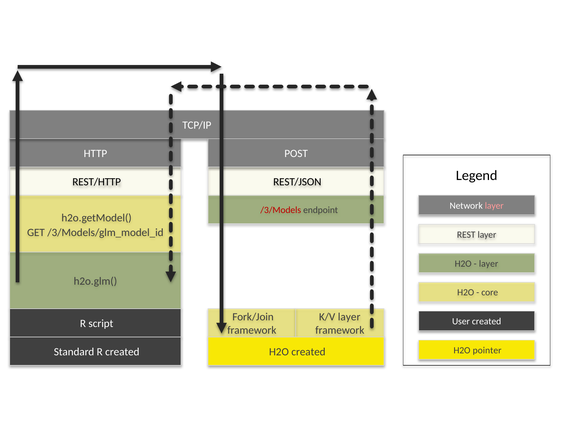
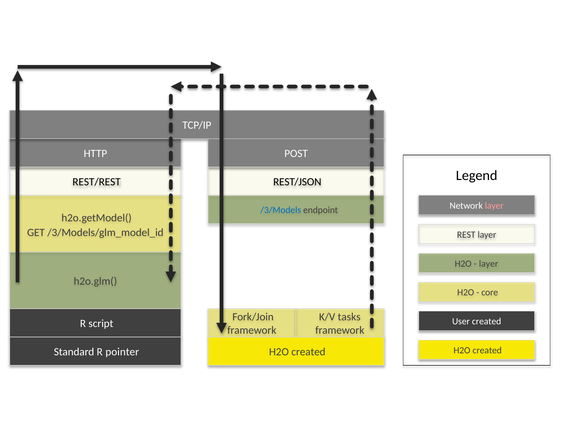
REST/HTTP: REST/HTTP -> REST/REST
/3/Models colour: red -> blue
K/V layer: layer -> tasks
pointer at (487, 350): pointer -> created
R created: created -> pointer
